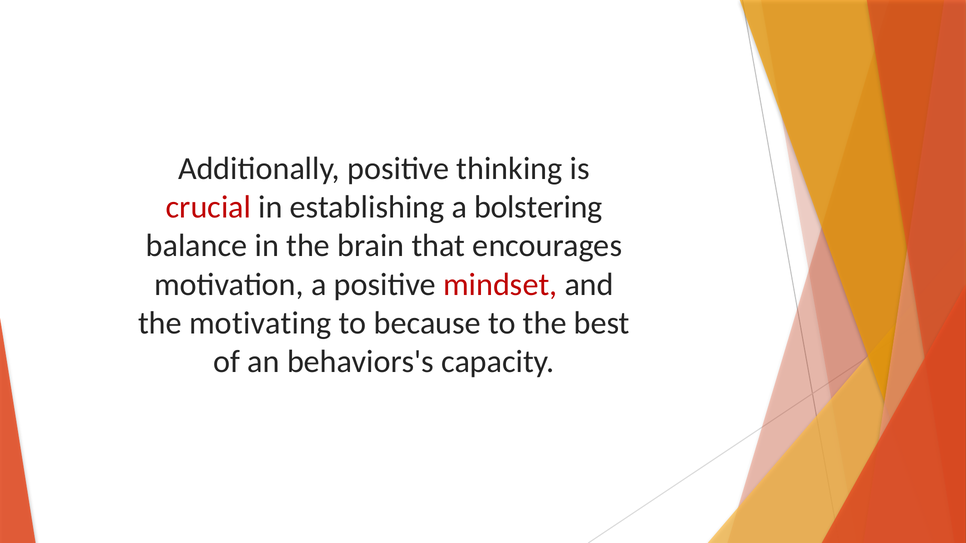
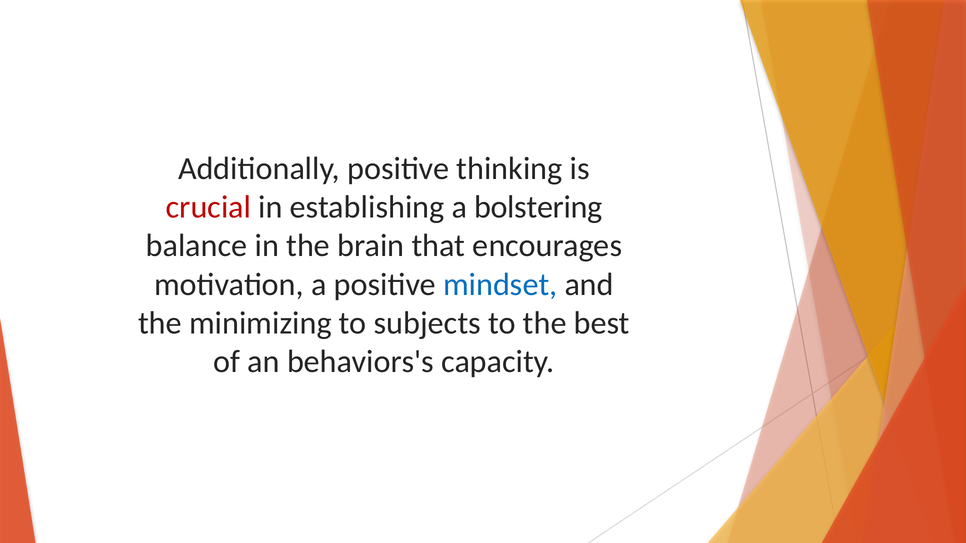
mindset colour: red -> blue
motivating: motivating -> minimizing
because: because -> subjects
